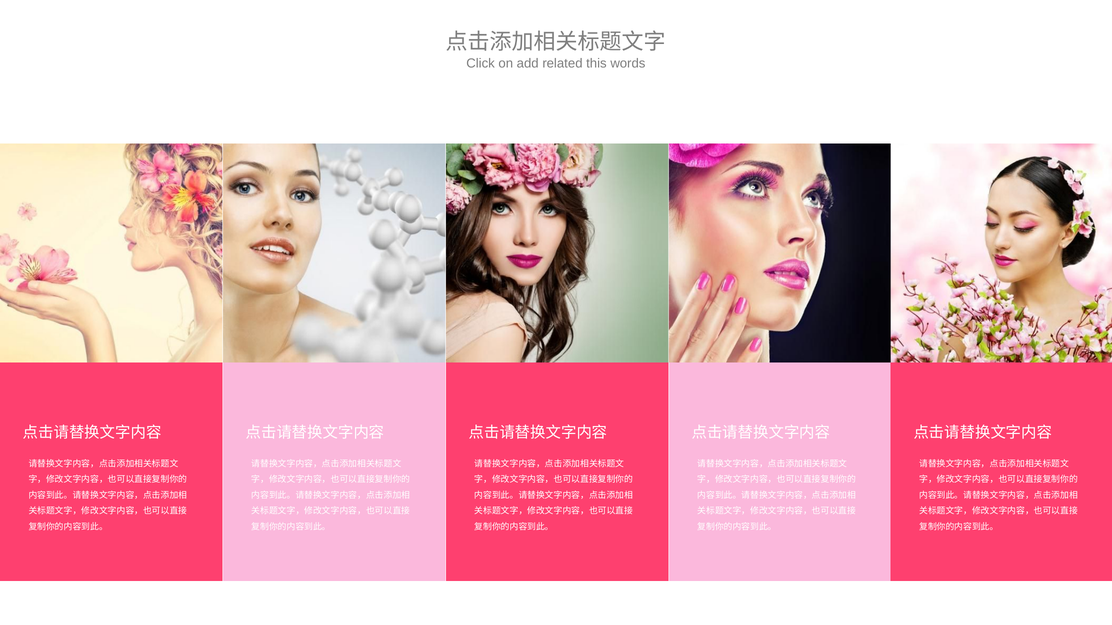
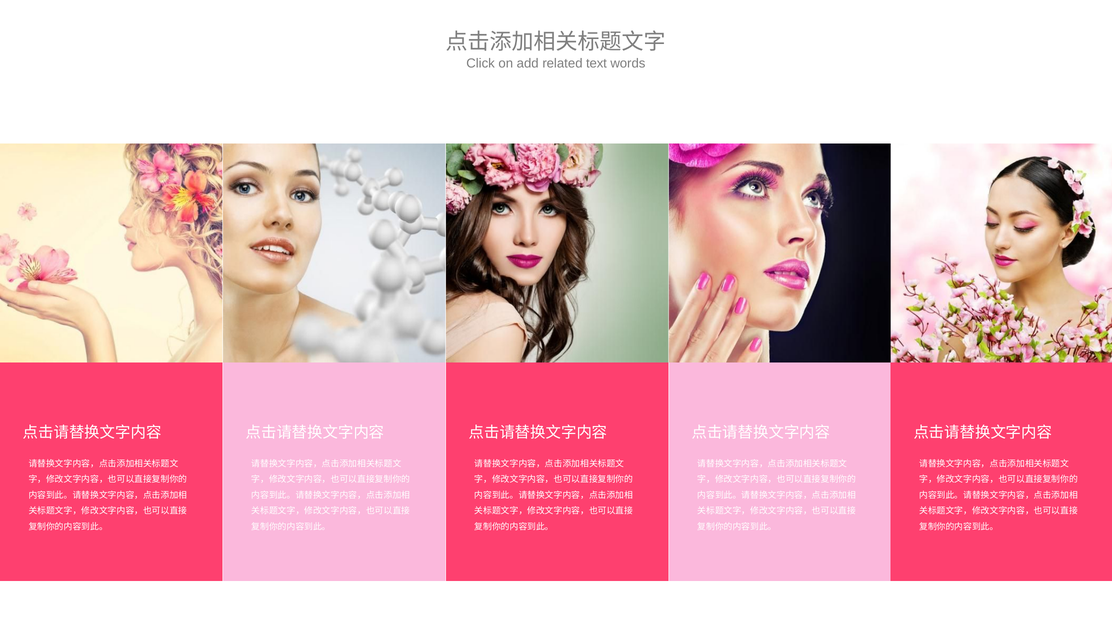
this: this -> text
